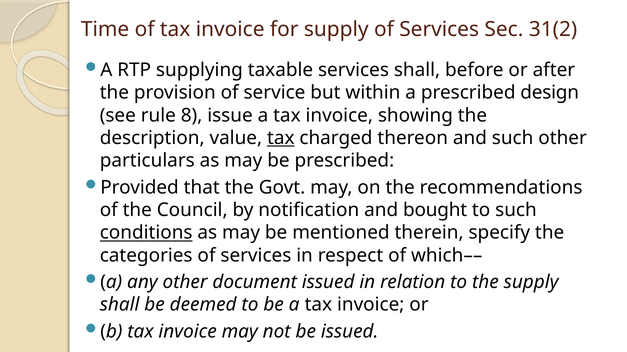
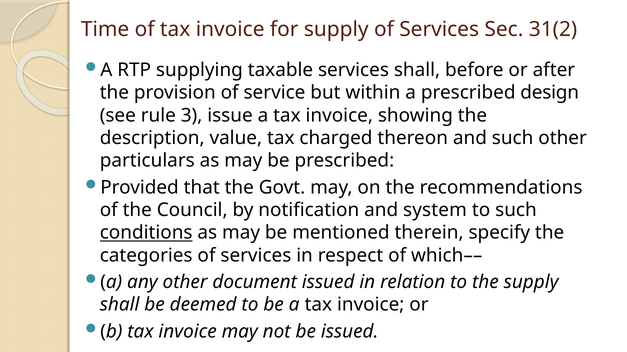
8: 8 -> 3
tax at (281, 138) underline: present -> none
bought: bought -> system
